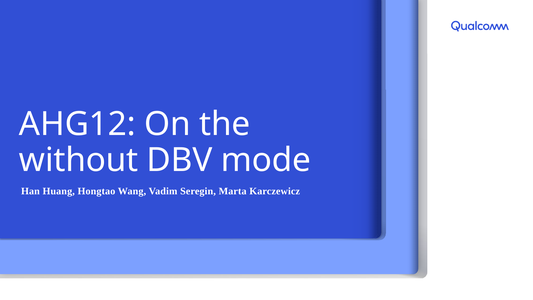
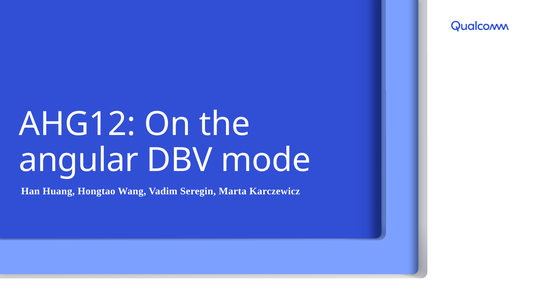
without: without -> angular
